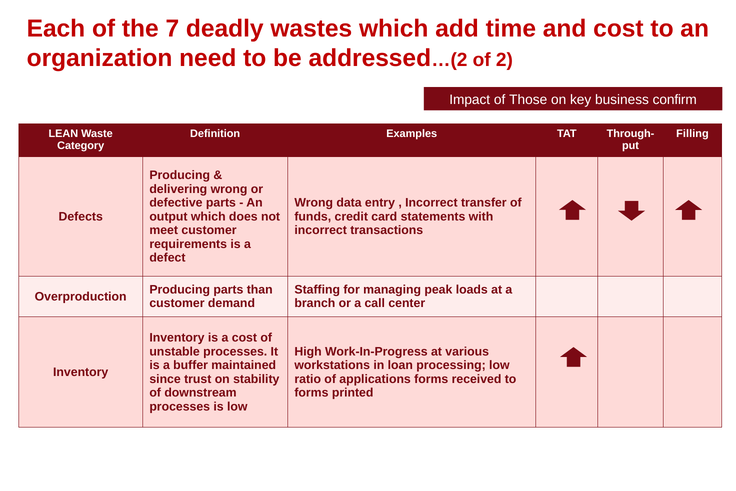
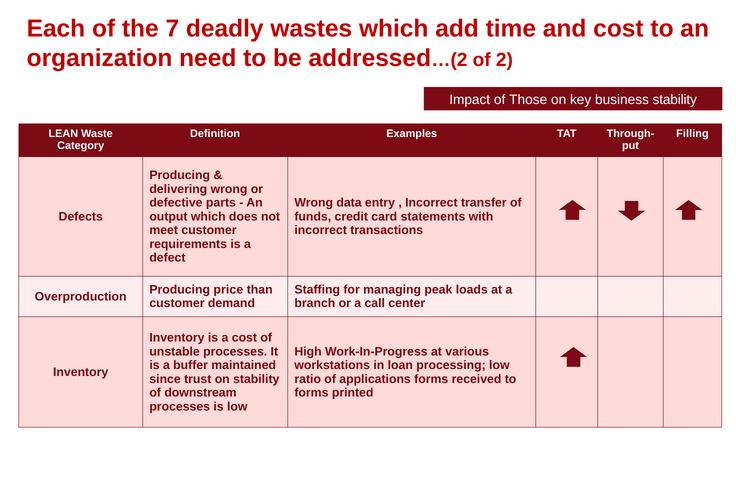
business confirm: confirm -> stability
Producing parts: parts -> price
